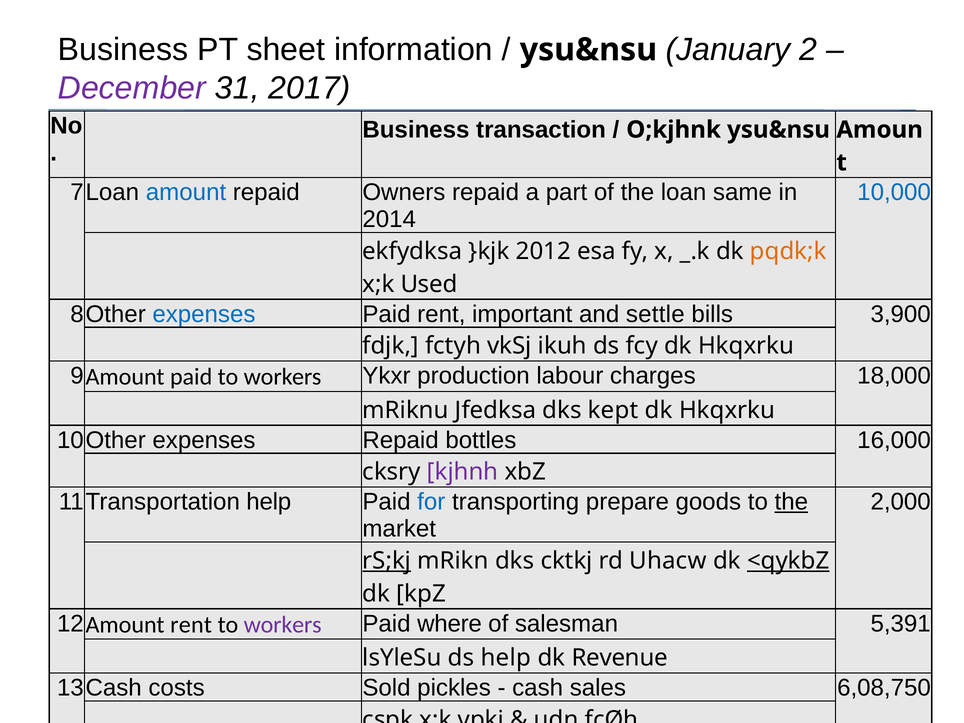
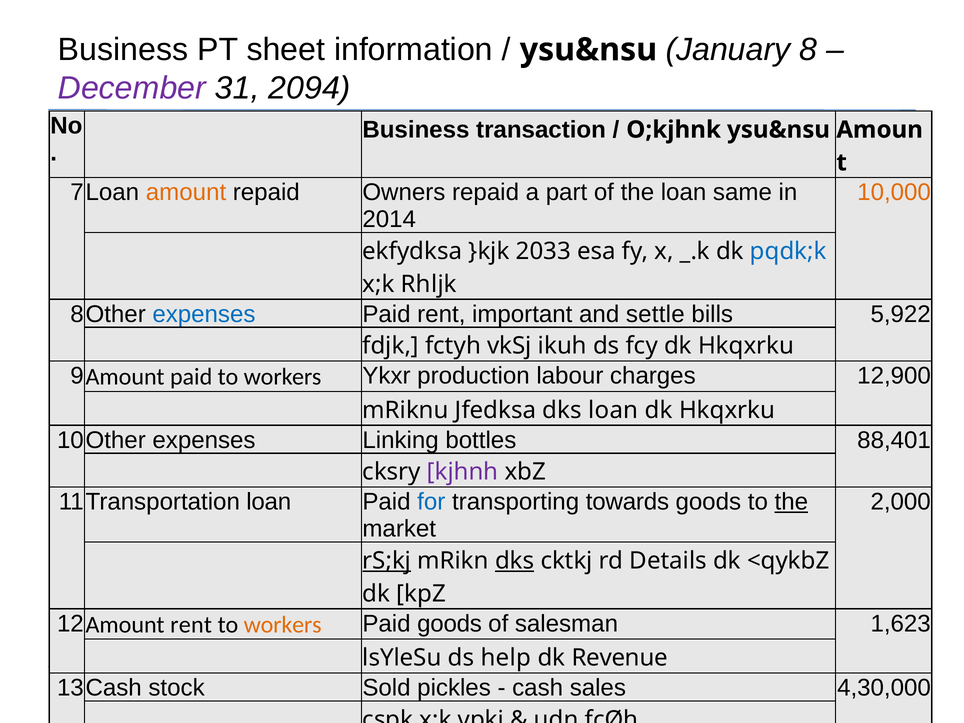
2: 2 -> 8
2017: 2017 -> 2094
amount colour: blue -> orange
10,000 colour: blue -> orange
2012: 2012 -> 2033
pqdk;k colour: orange -> blue
Used: Used -> Rhljk
3,900: 3,900 -> 5,922
18,000: 18,000 -> 12,900
dks kept: kept -> loan
expenses Repaid: Repaid -> Linking
16,000: 16,000 -> 88,401
help at (269, 502): help -> loan
prepare: prepare -> towards
dks at (515, 561) underline: none -> present
Uhacw: Uhacw -> Details
<qykbZ underline: present -> none
workers at (283, 625) colour: purple -> orange
Paid where: where -> goods
5,391: 5,391 -> 1,623
costs: costs -> stock
6,08,750: 6,08,750 -> 4,30,000
